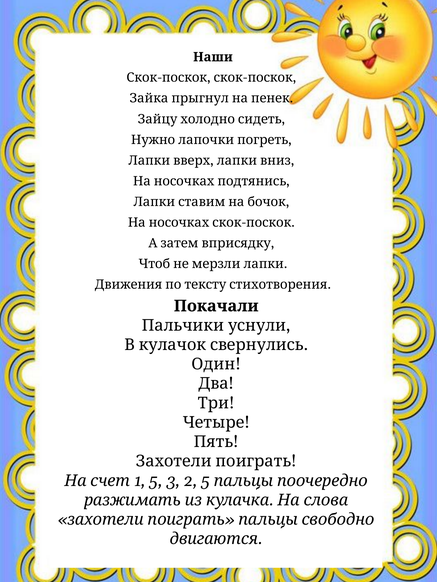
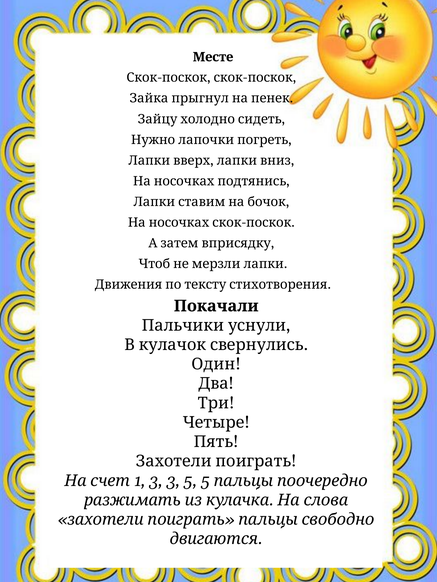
Наши: Наши -> Месте
1 5: 5 -> 3
3 2: 2 -> 5
